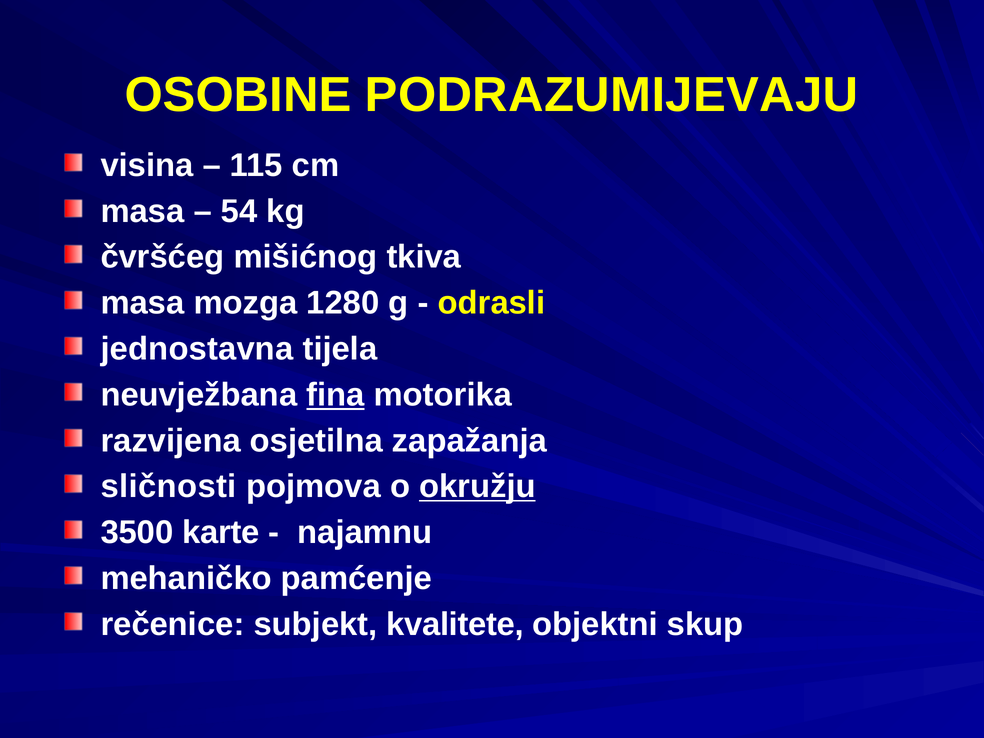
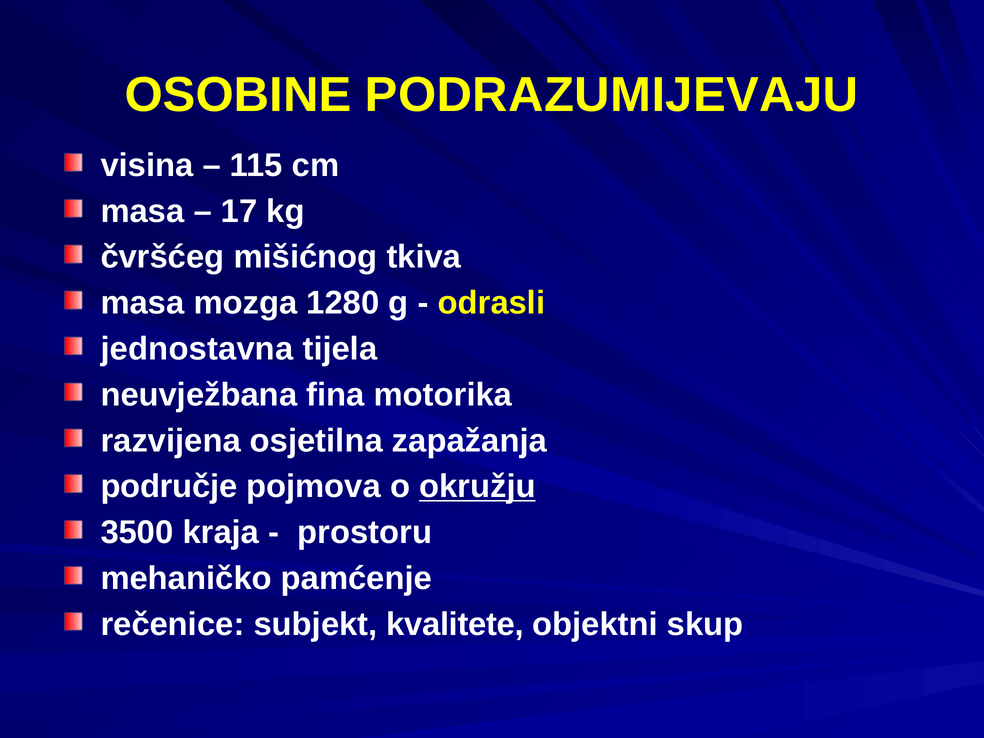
54: 54 -> 17
fina underline: present -> none
sličnosti: sličnosti -> područje
karte: karte -> kraja
najamnu: najamnu -> prostoru
